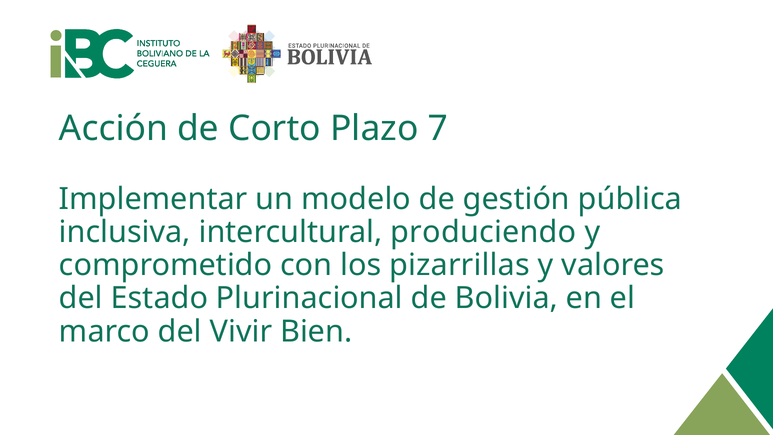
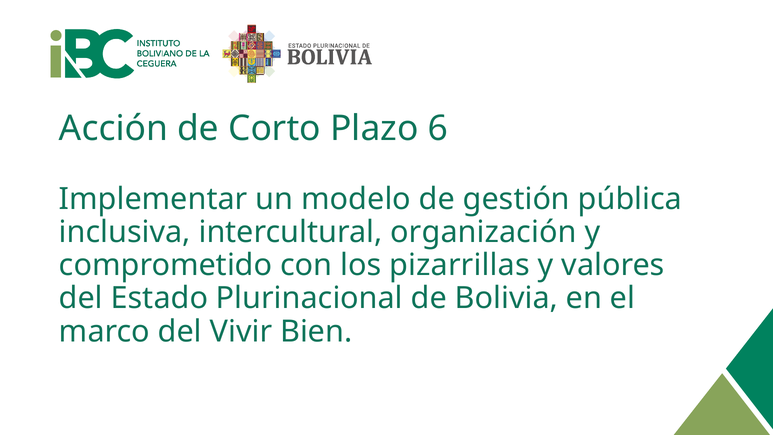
7: 7 -> 6
produciendo: produciendo -> organización
